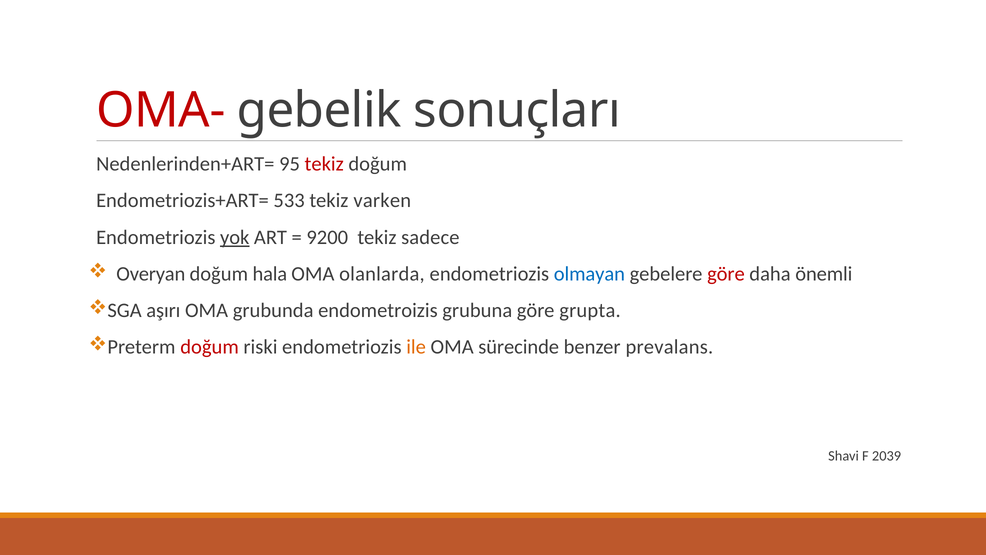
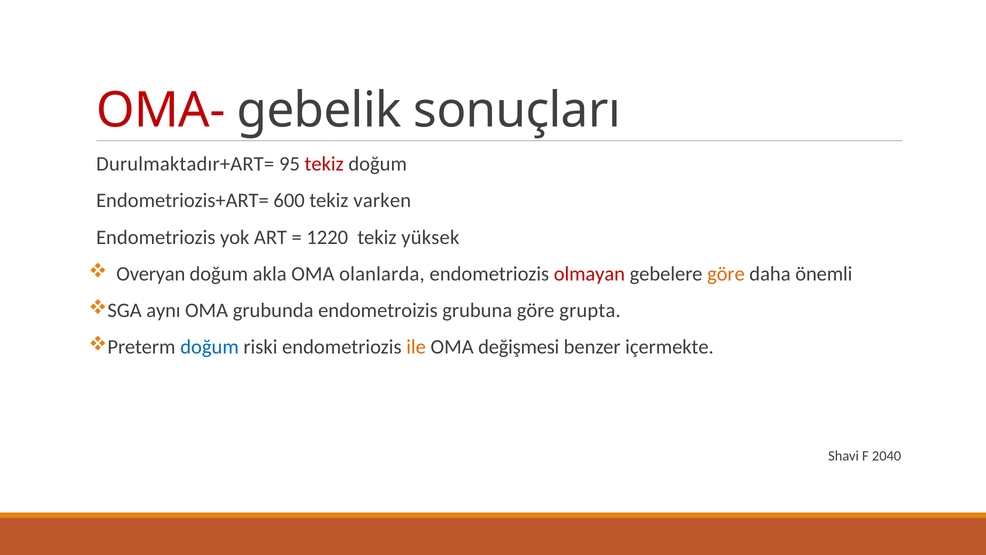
Nedenlerinden+ART=: Nedenlerinden+ART= -> Durulmaktadır+ART=
533: 533 -> 600
yok underline: present -> none
9200: 9200 -> 1220
sadece: sadece -> yüksek
hala: hala -> akla
olmayan colour: blue -> red
göre at (726, 274) colour: red -> orange
aşırı: aşırı -> aynı
doğum at (210, 347) colour: red -> blue
sürecinde: sürecinde -> değişmesi
prevalans: prevalans -> içermekte
2039: 2039 -> 2040
